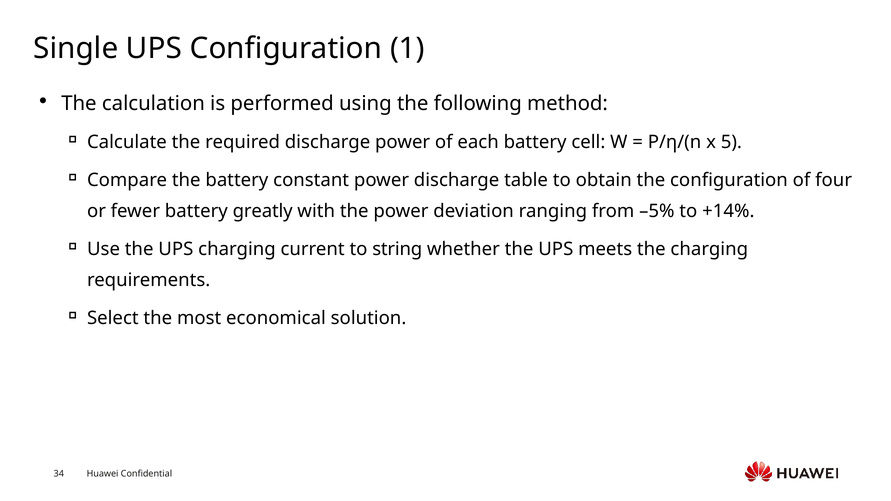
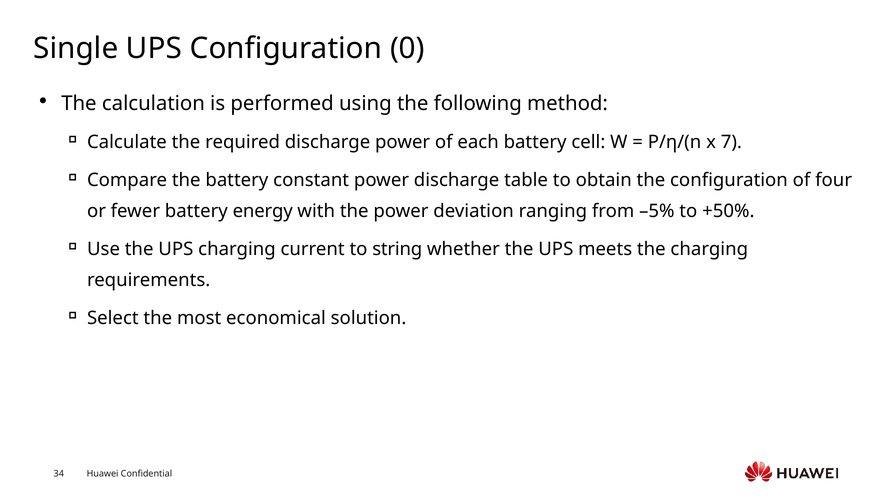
1: 1 -> 0
5: 5 -> 7
greatly: greatly -> energy
+14%: +14% -> +50%
